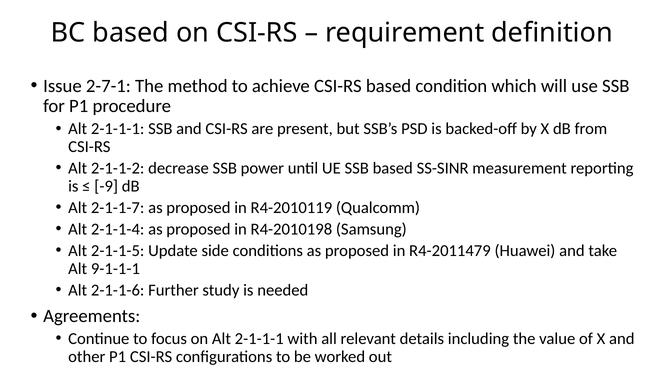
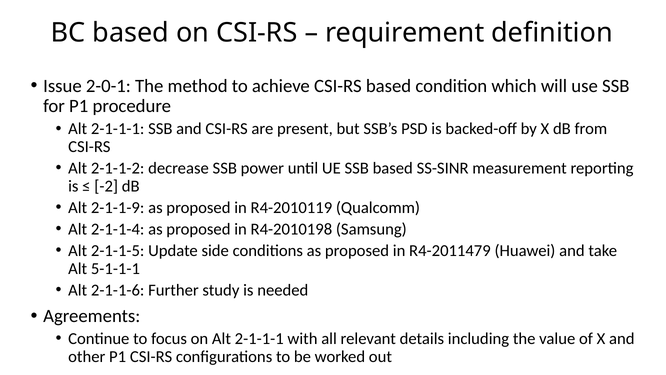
2-7-1: 2-7-1 -> 2-0-1
-9: -9 -> -2
2-1-1-7: 2-1-1-7 -> 2-1-1-9
9-1-1-1: 9-1-1-1 -> 5-1-1-1
